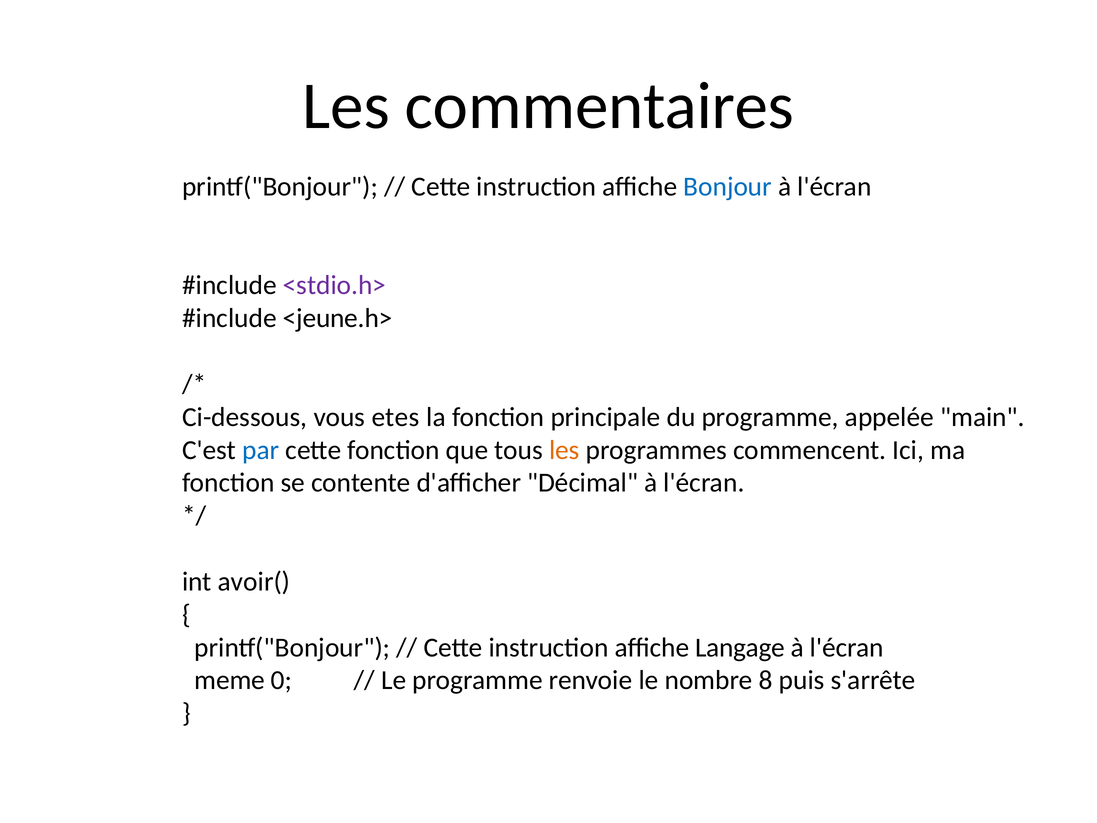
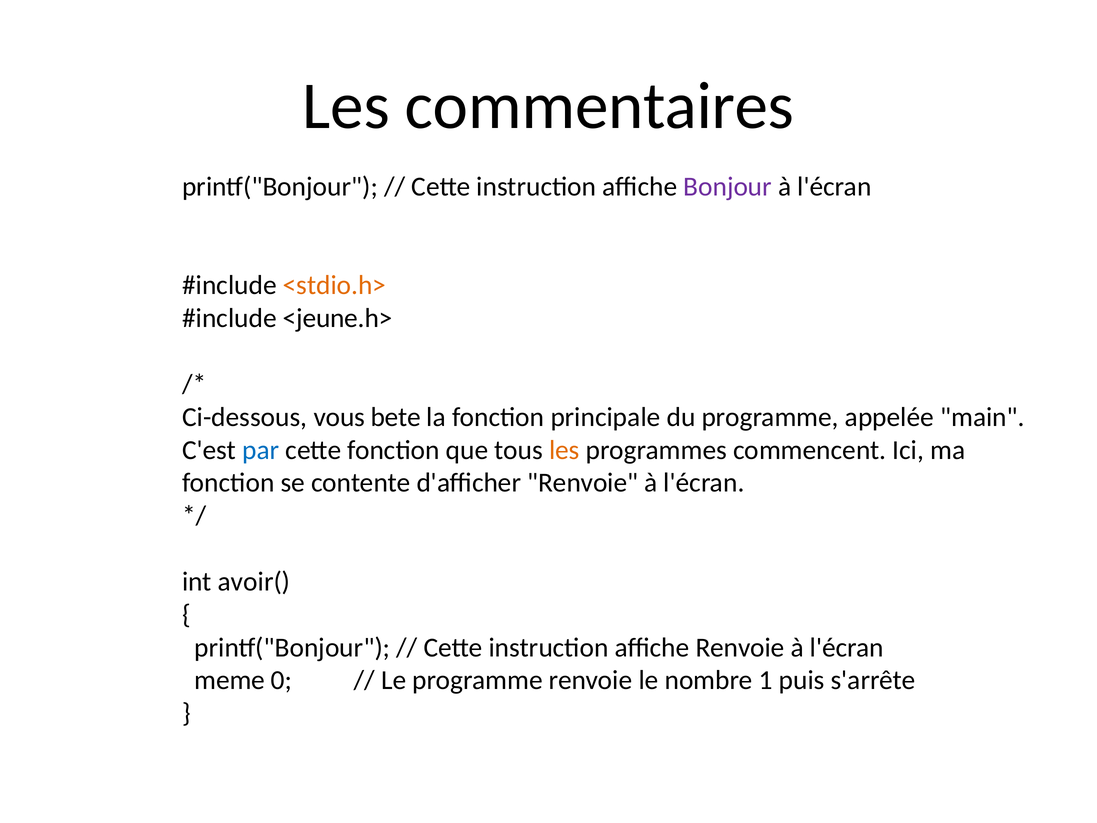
Bonjour colour: blue -> purple
<stdio.h> colour: purple -> orange
etes: etes -> bete
d'afficher Décimal: Décimal -> Renvoie
affiche Langage: Langage -> Renvoie
8: 8 -> 1
